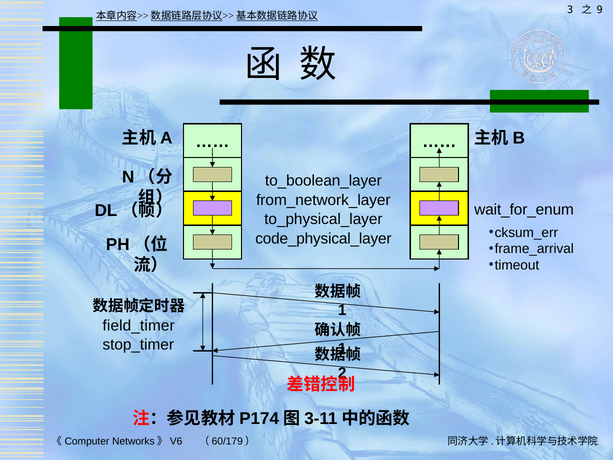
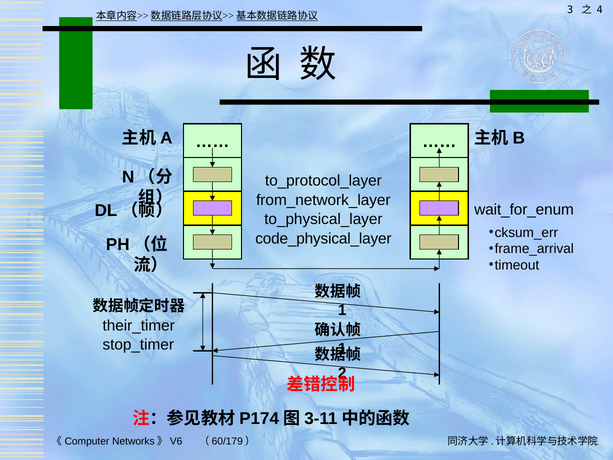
9: 9 -> 4
to_boolean_layer: to_boolean_layer -> to_protocol_layer
field_timer: field_timer -> their_timer
